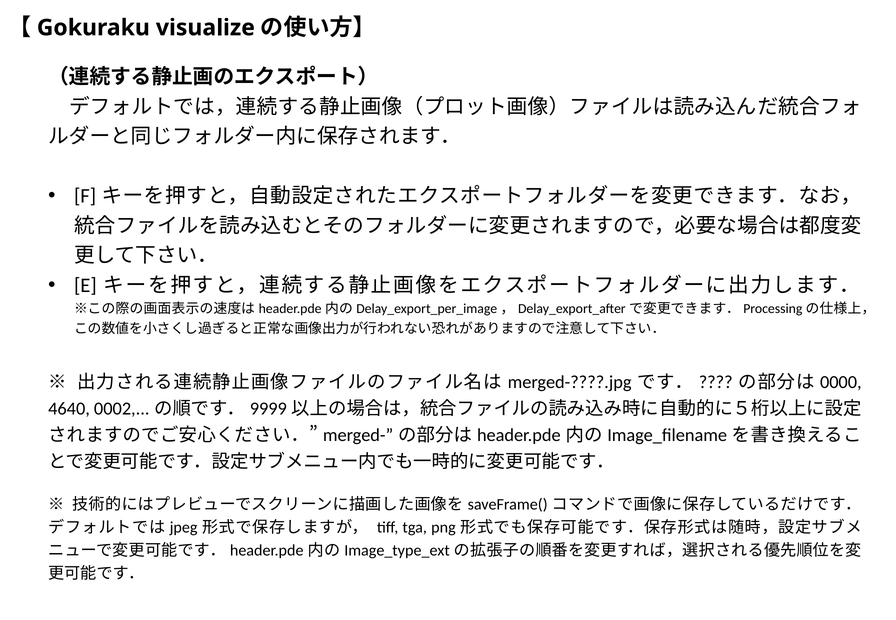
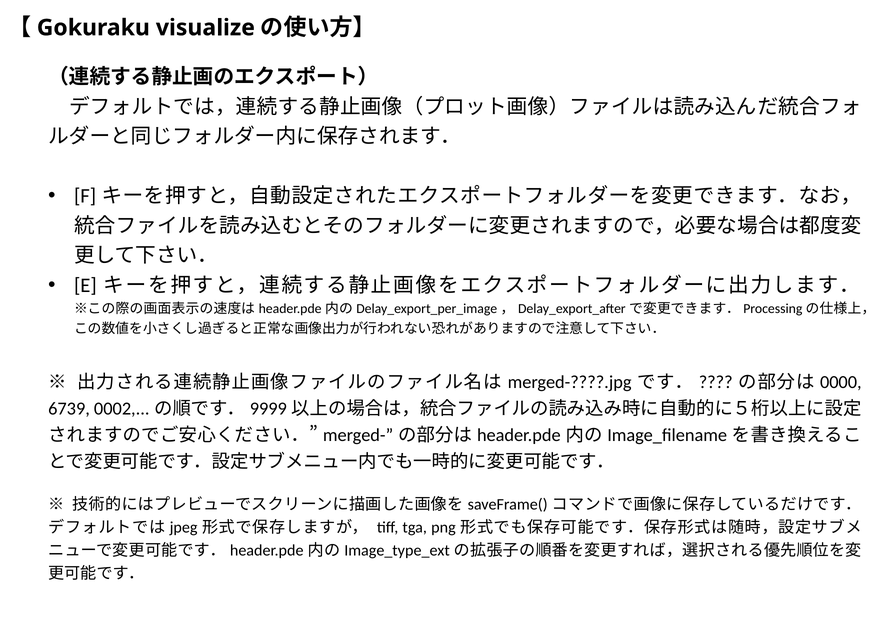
4640: 4640 -> 6739
